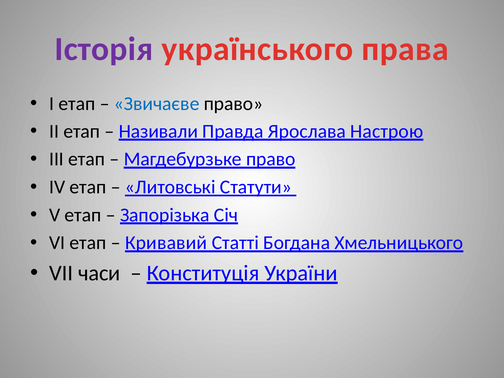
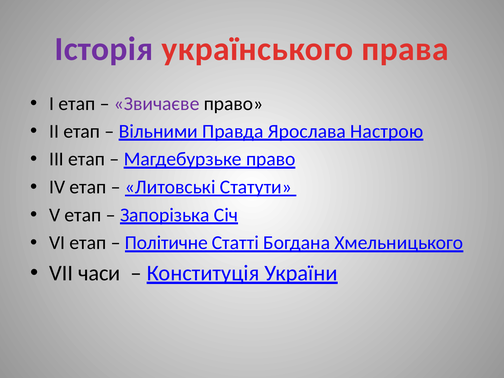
Звичаєве colour: blue -> purple
Називали: Називали -> Вільними
Кривавий: Кривавий -> Політичне
